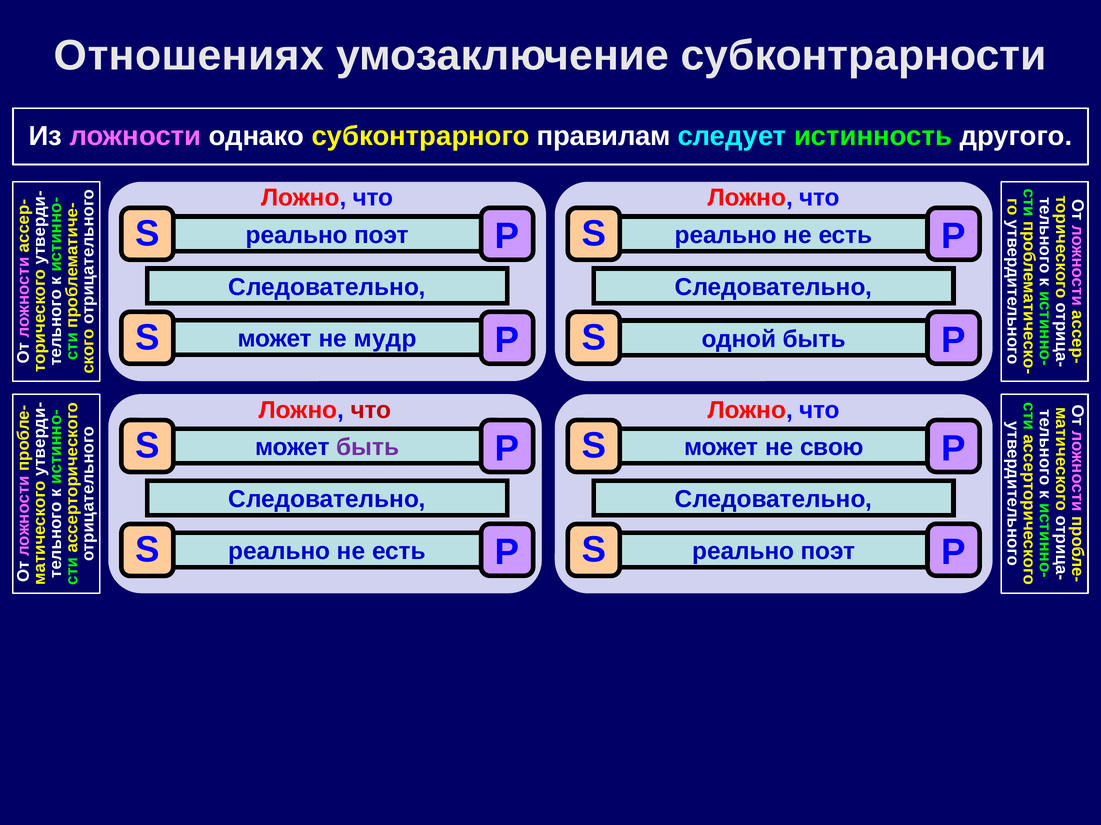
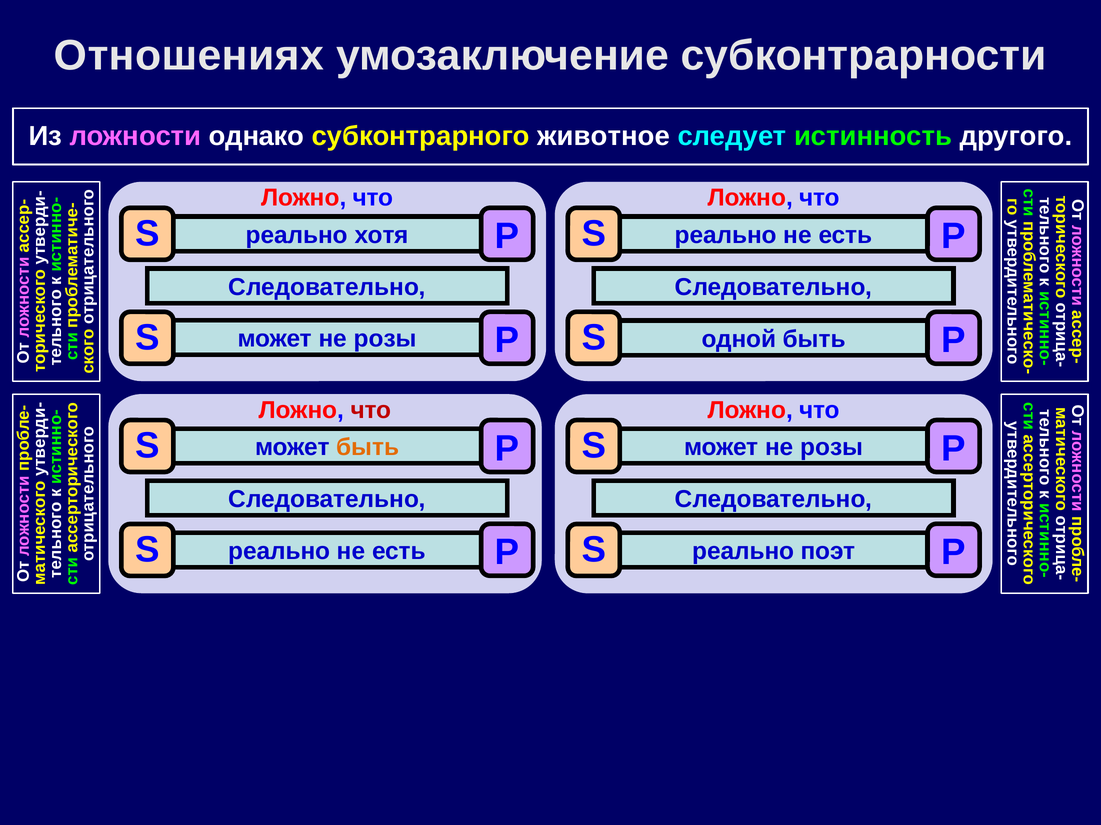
правилам: правилам -> животное
поэт at (382, 235): поэт -> хотя
мудр at (385, 339): мудр -> розы
быть at (368, 448) colour: purple -> orange
свою at (832, 448): свою -> розы
